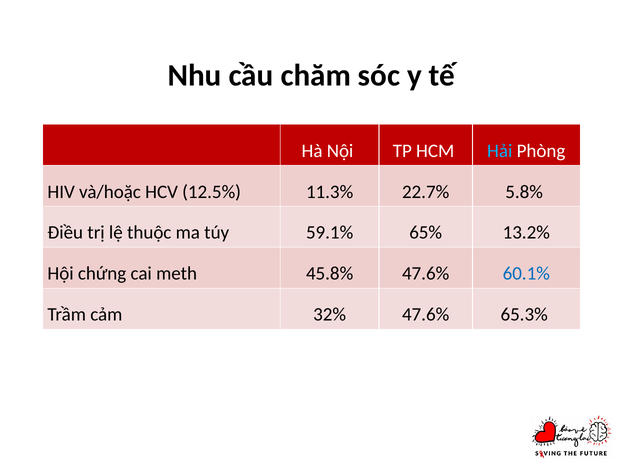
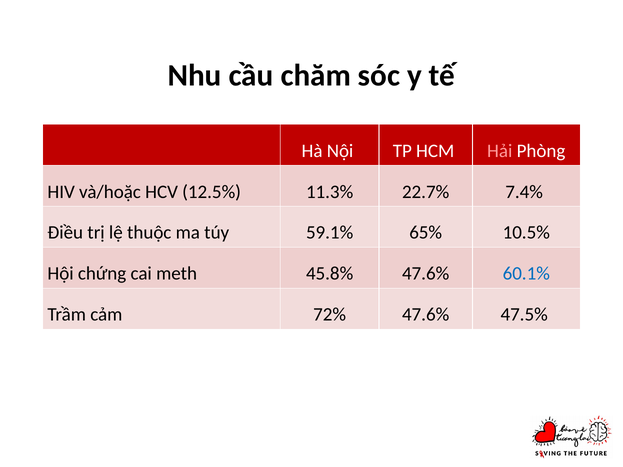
Hải colour: light blue -> pink
5.8%: 5.8% -> 7.4%
13.2%: 13.2% -> 10.5%
32%: 32% -> 72%
65.3%: 65.3% -> 47.5%
